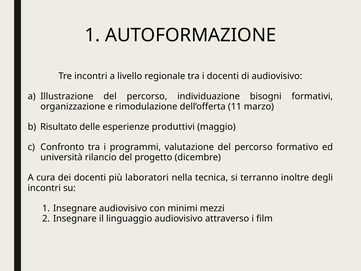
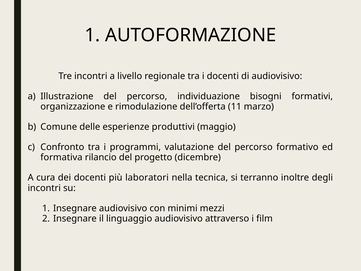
Risultato: Risultato -> Comune
università: università -> formativa
